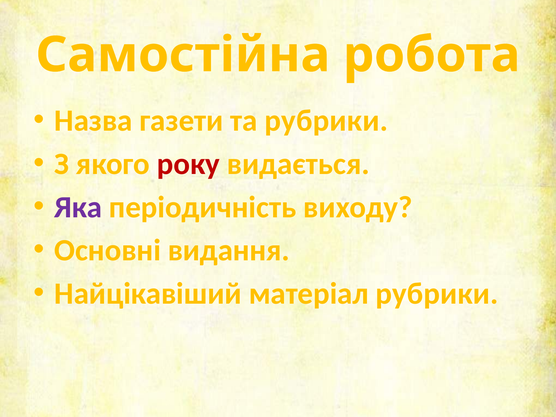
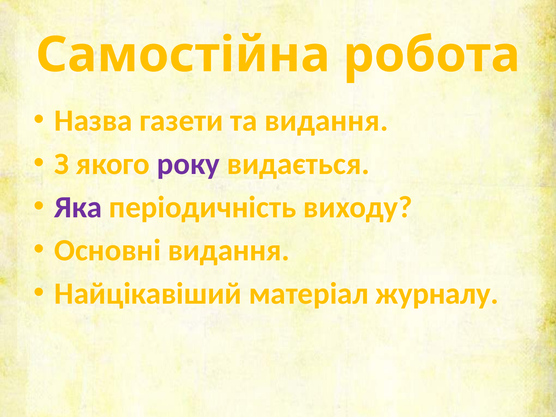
та рубрики: рубрики -> видання
року colour: red -> purple
матеріал рубрики: рубрики -> журналу
